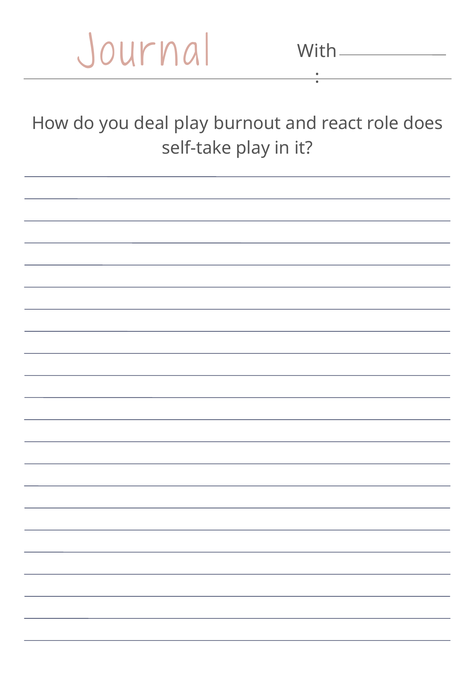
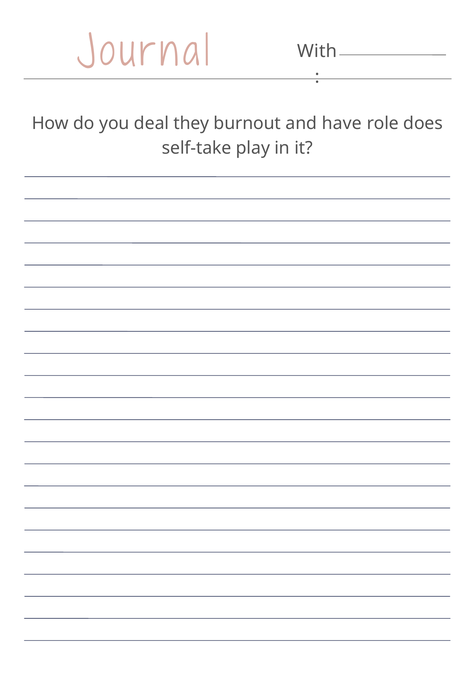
deal play: play -> they
react: react -> have
